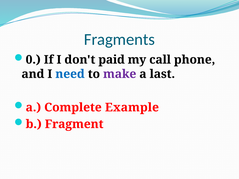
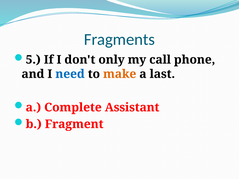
0: 0 -> 5
paid: paid -> only
make colour: purple -> orange
Example: Example -> Assistant
